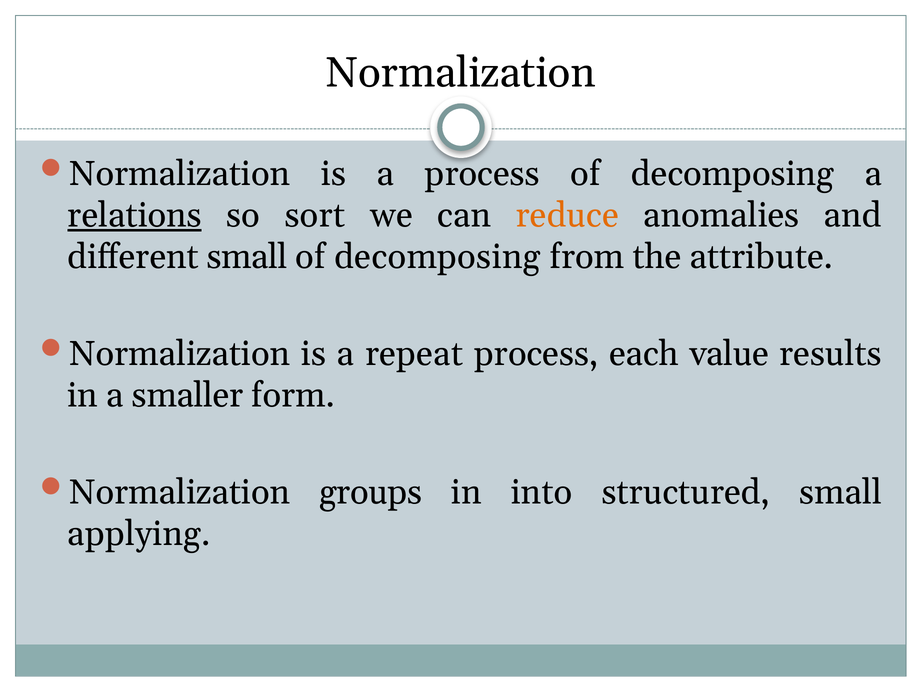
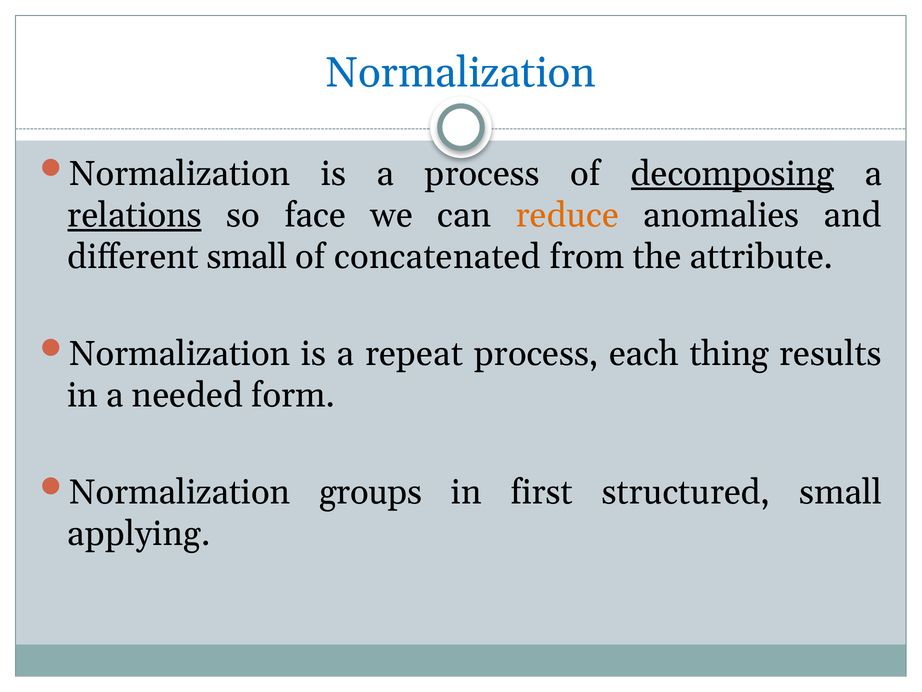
Normalization at (461, 73) colour: black -> blue
decomposing at (732, 174) underline: none -> present
sort: sort -> face
decomposing at (437, 257): decomposing -> concatenated
value: value -> thing
smaller: smaller -> needed
into: into -> first
